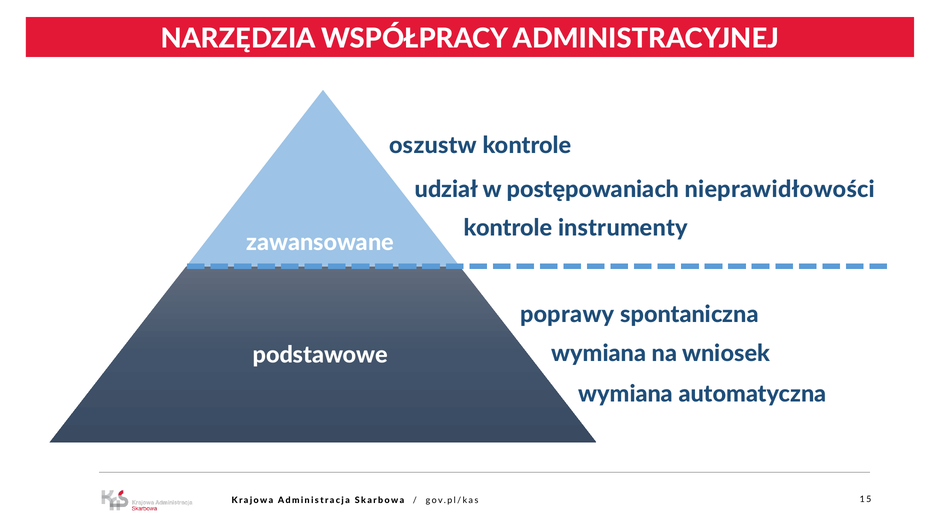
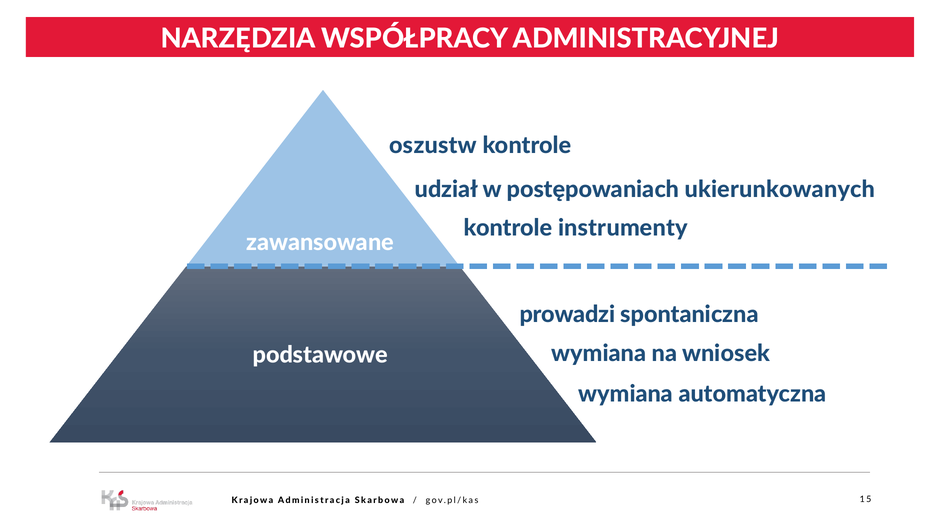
nieprawidłowości: nieprawidłowości -> ukierunkowanych
poprawy: poprawy -> prowadzi
